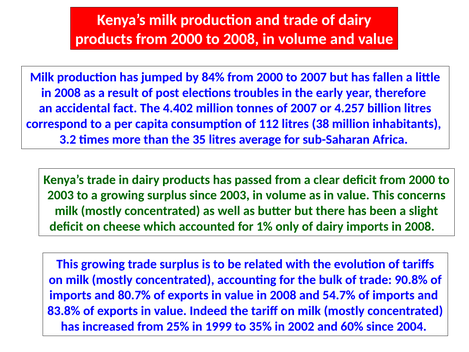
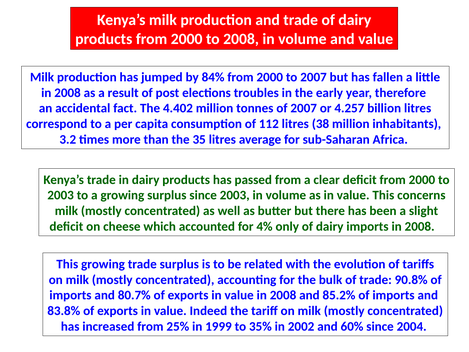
1%: 1% -> 4%
54.7%: 54.7% -> 85.2%
